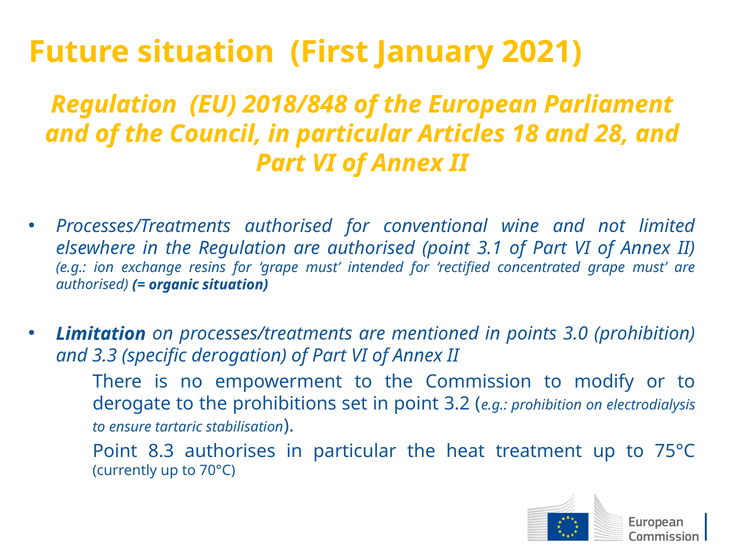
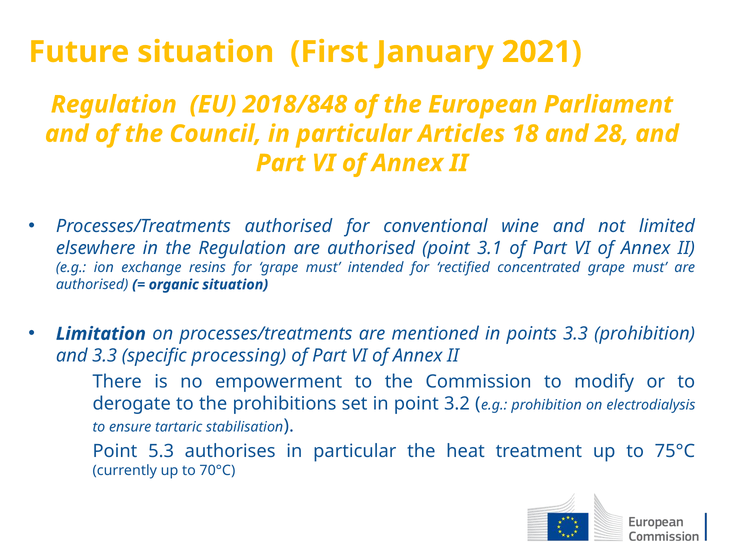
points 3.0: 3.0 -> 3.3
derogation: derogation -> processing
8.3: 8.3 -> 5.3
